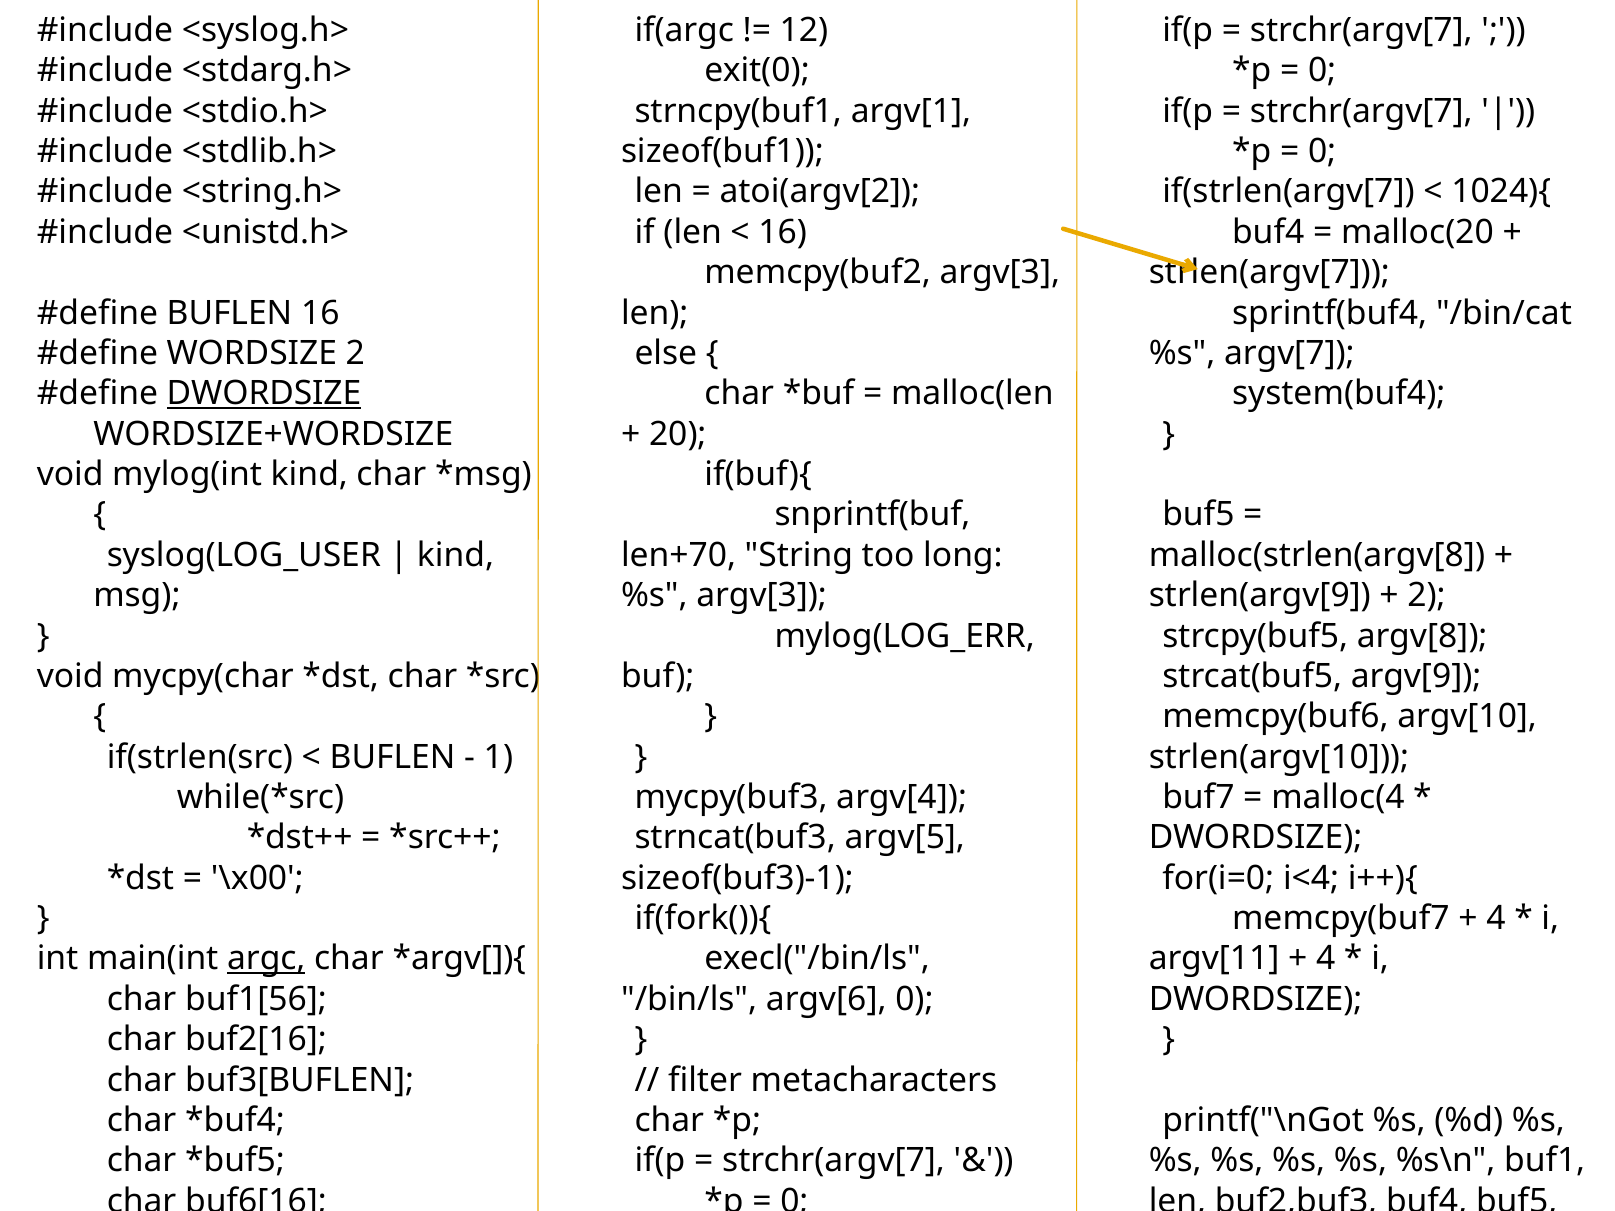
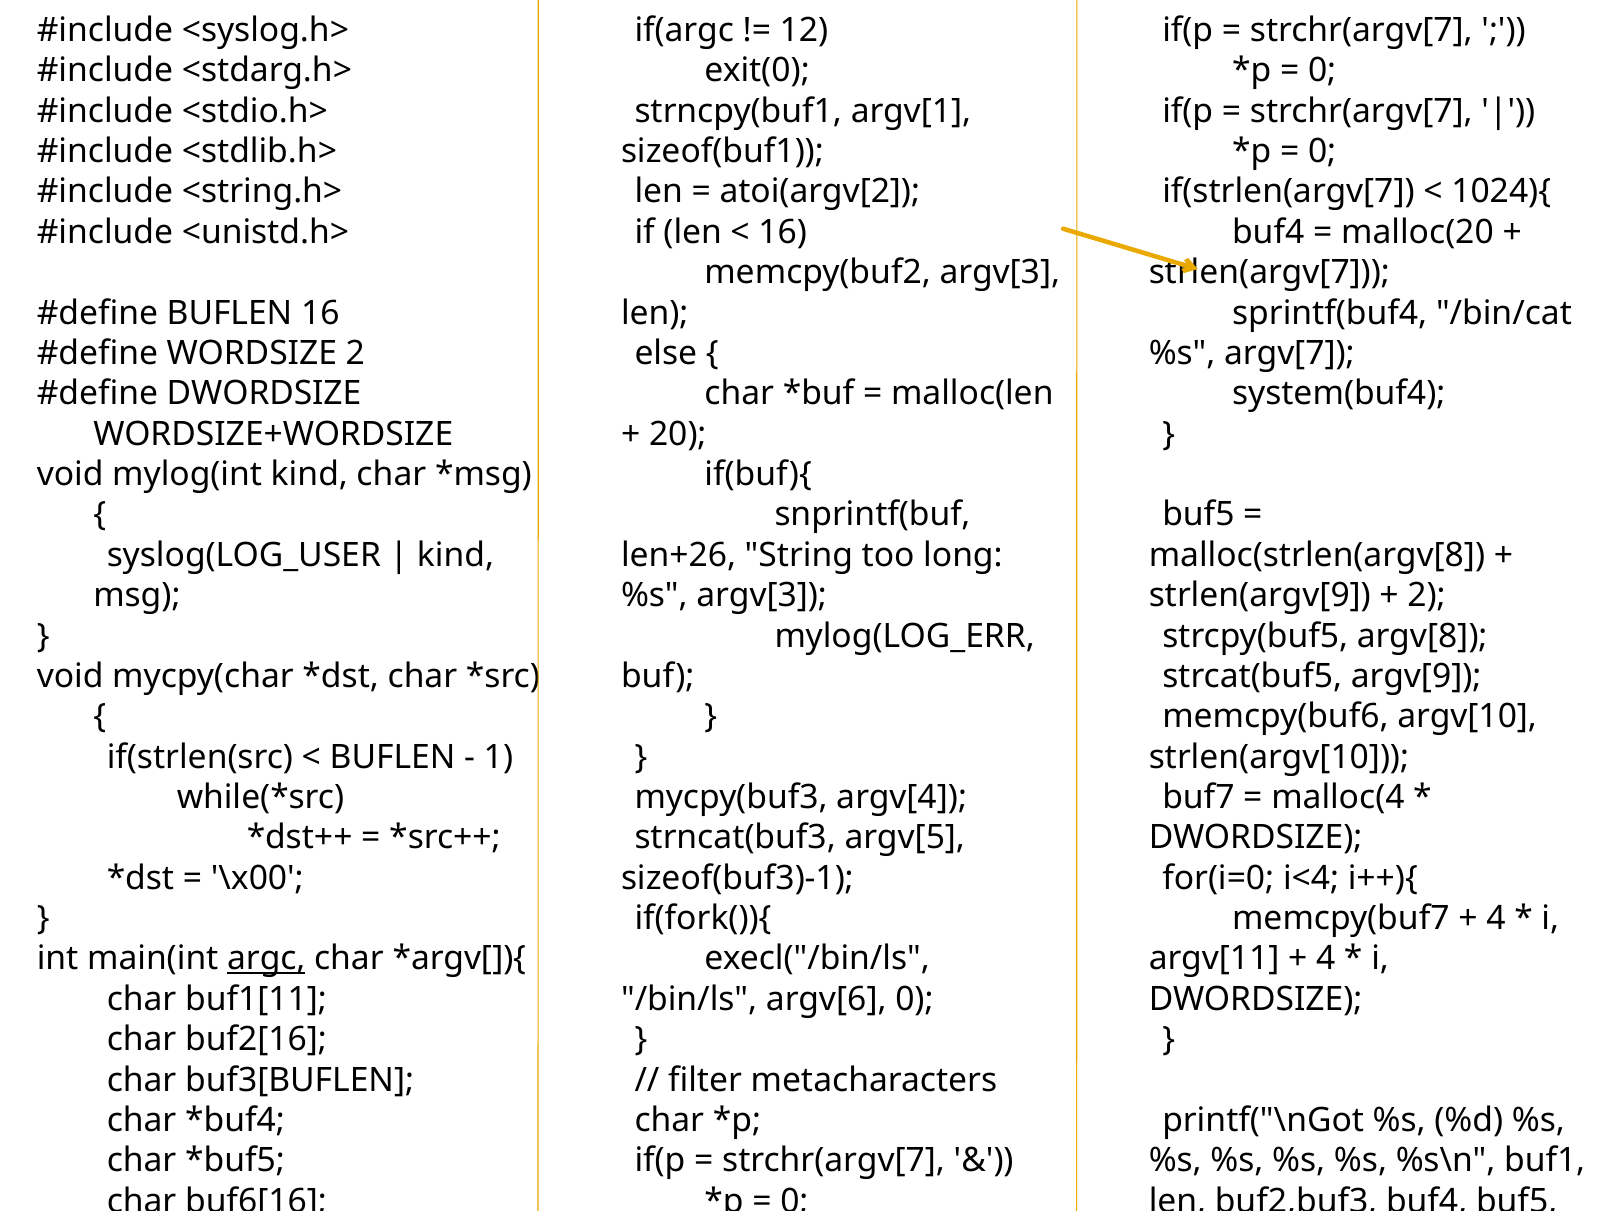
DWORDSIZE at (264, 394) underline: present -> none
len+70: len+70 -> len+26
buf1[56: buf1[56 -> buf1[11
